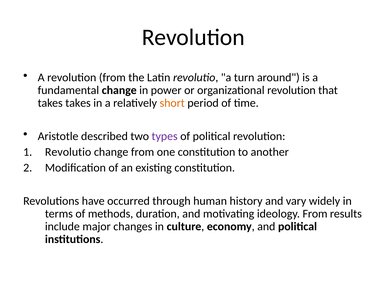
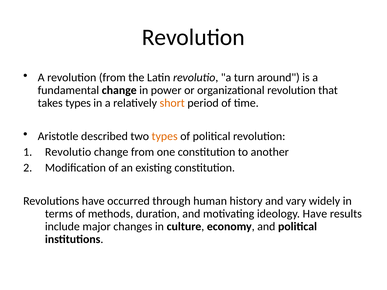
takes takes: takes -> types
types at (165, 136) colour: purple -> orange
ideology From: From -> Have
